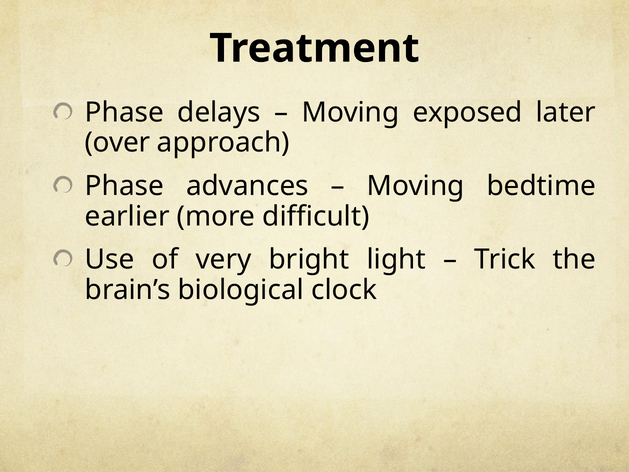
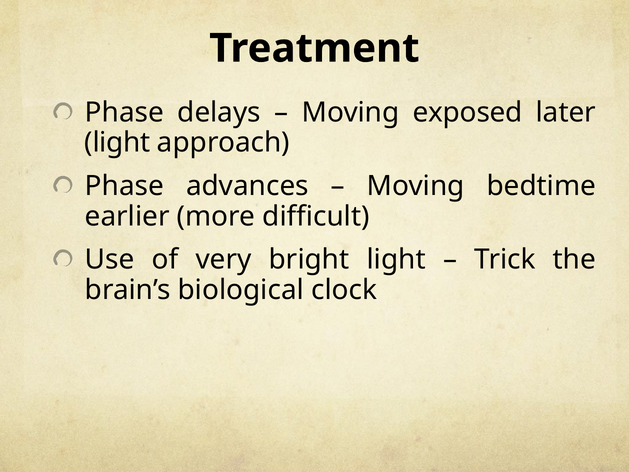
over at (117, 143): over -> light
